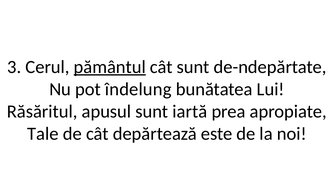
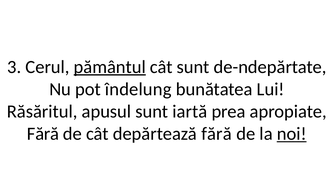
Tale at (43, 134): Tale -> Fără
depărtează este: este -> fără
noi underline: none -> present
